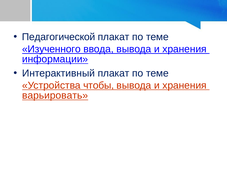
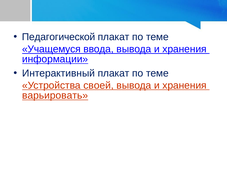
Изученного: Изученного -> Учащемуся
чтобы: чтобы -> своей
